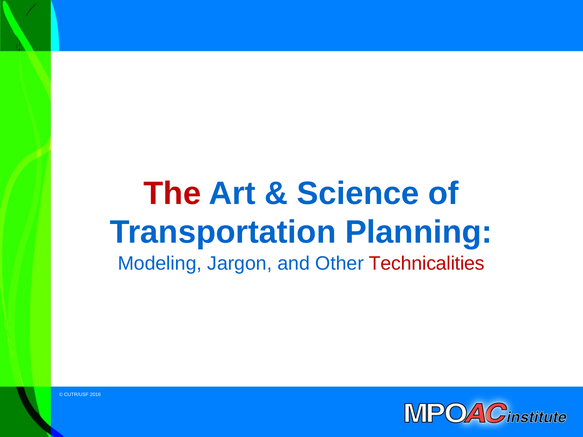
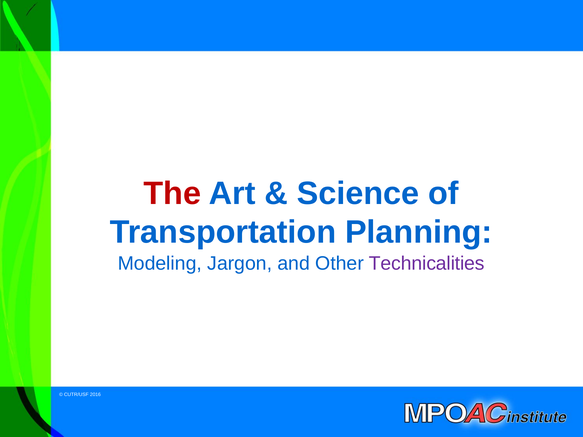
Technicalities colour: red -> purple
